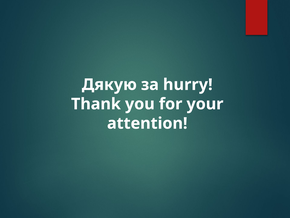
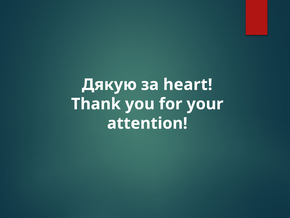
hurry: hurry -> heart
